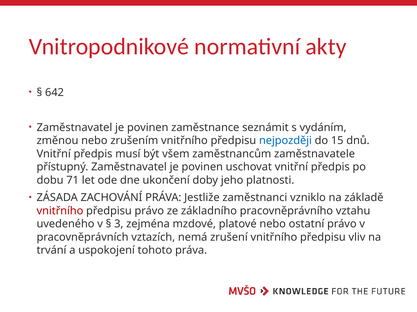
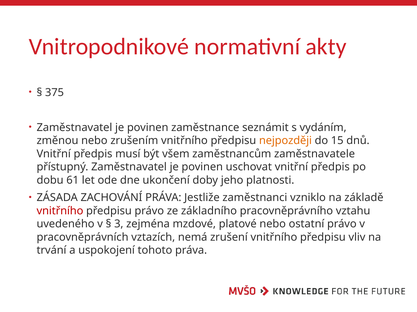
642: 642 -> 375
nejpozději colour: blue -> orange
71: 71 -> 61
